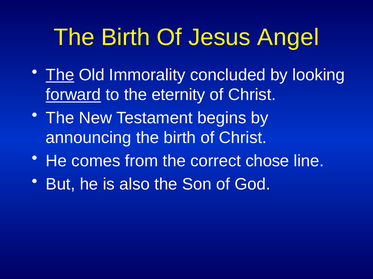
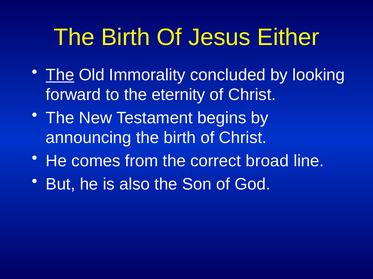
Angel: Angel -> Either
forward underline: present -> none
chose: chose -> broad
